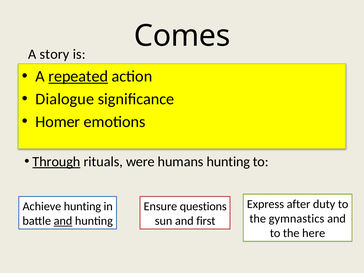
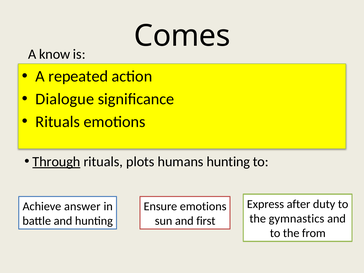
story: story -> know
repeated underline: present -> none
Homer at (58, 122): Homer -> Rituals
were: were -> plots
Achieve hunting: hunting -> answer
Ensure questions: questions -> emotions
and at (63, 221) underline: present -> none
here: here -> from
